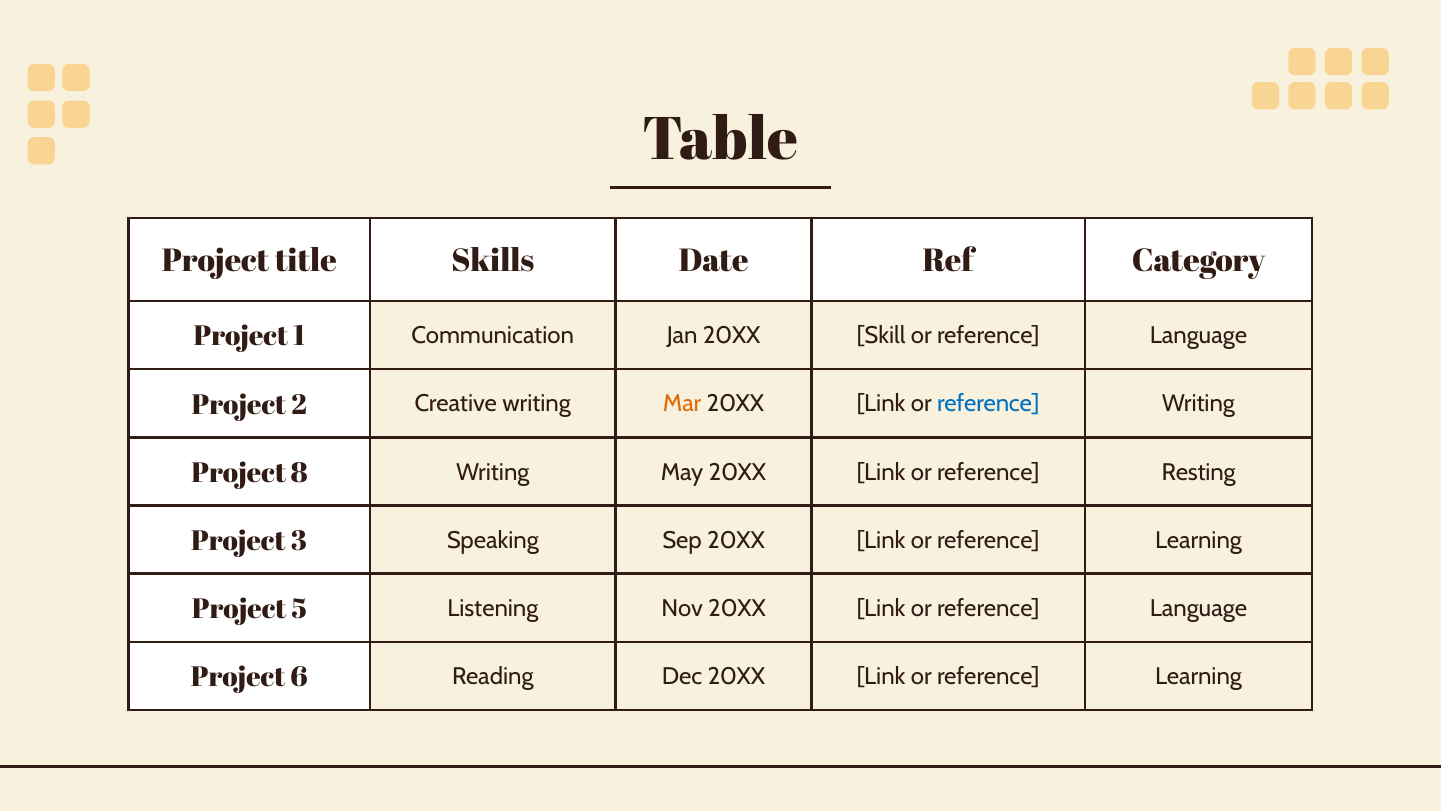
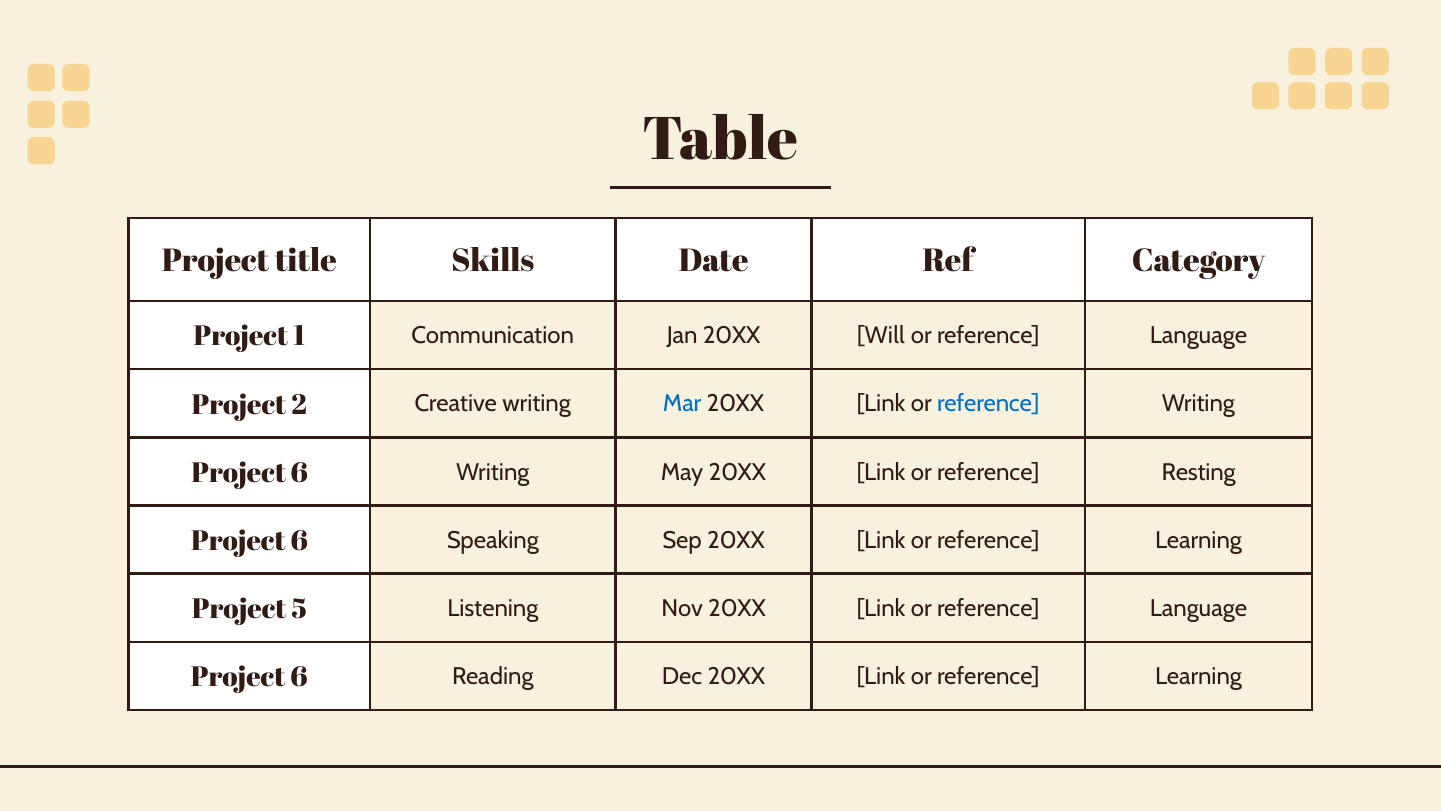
Skill: Skill -> Will
Mar colour: orange -> blue
8 at (299, 473): 8 -> 6
3 at (299, 541): 3 -> 6
